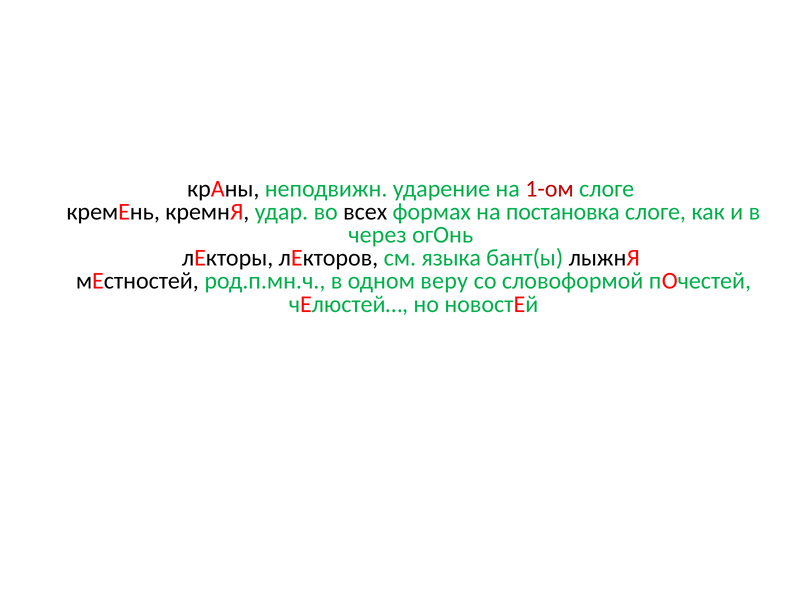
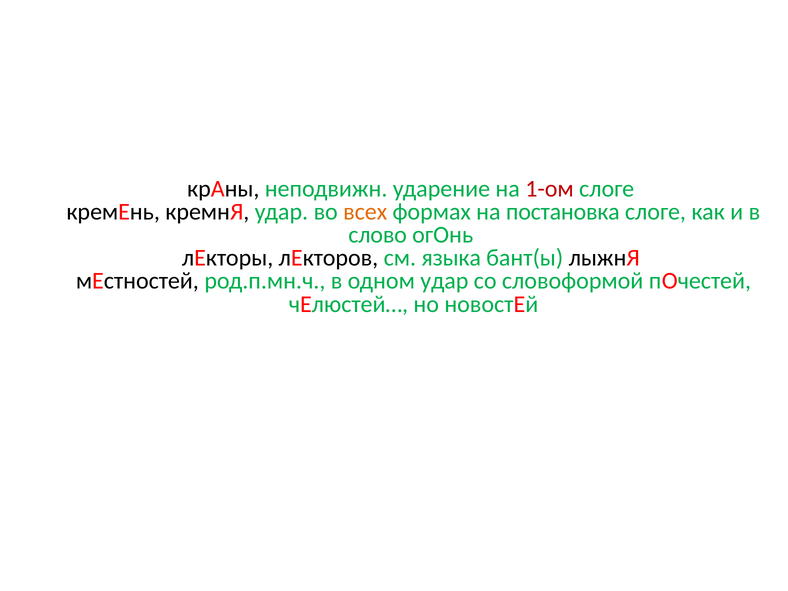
всех colour: black -> orange
через: через -> слово
одном веру: веру -> удар
